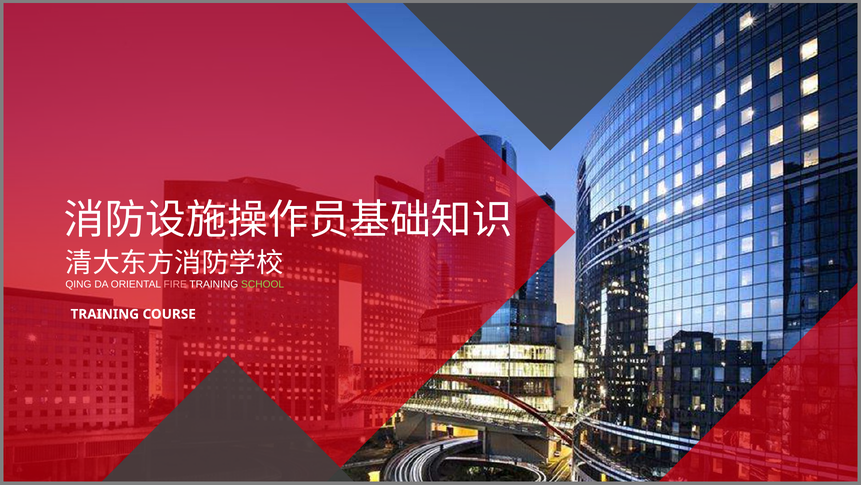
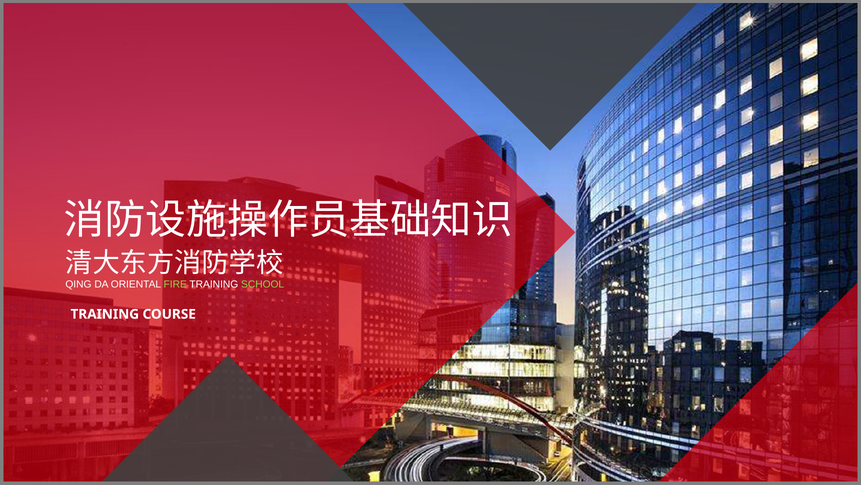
FIRE colour: pink -> light green
